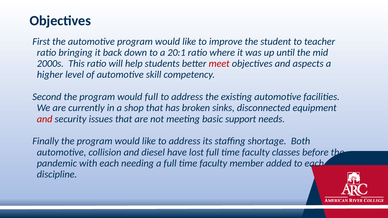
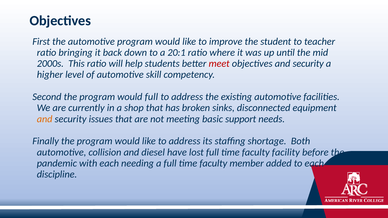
objectives and aspects: aspects -> security
and at (45, 119) colour: red -> orange
classes: classes -> facility
